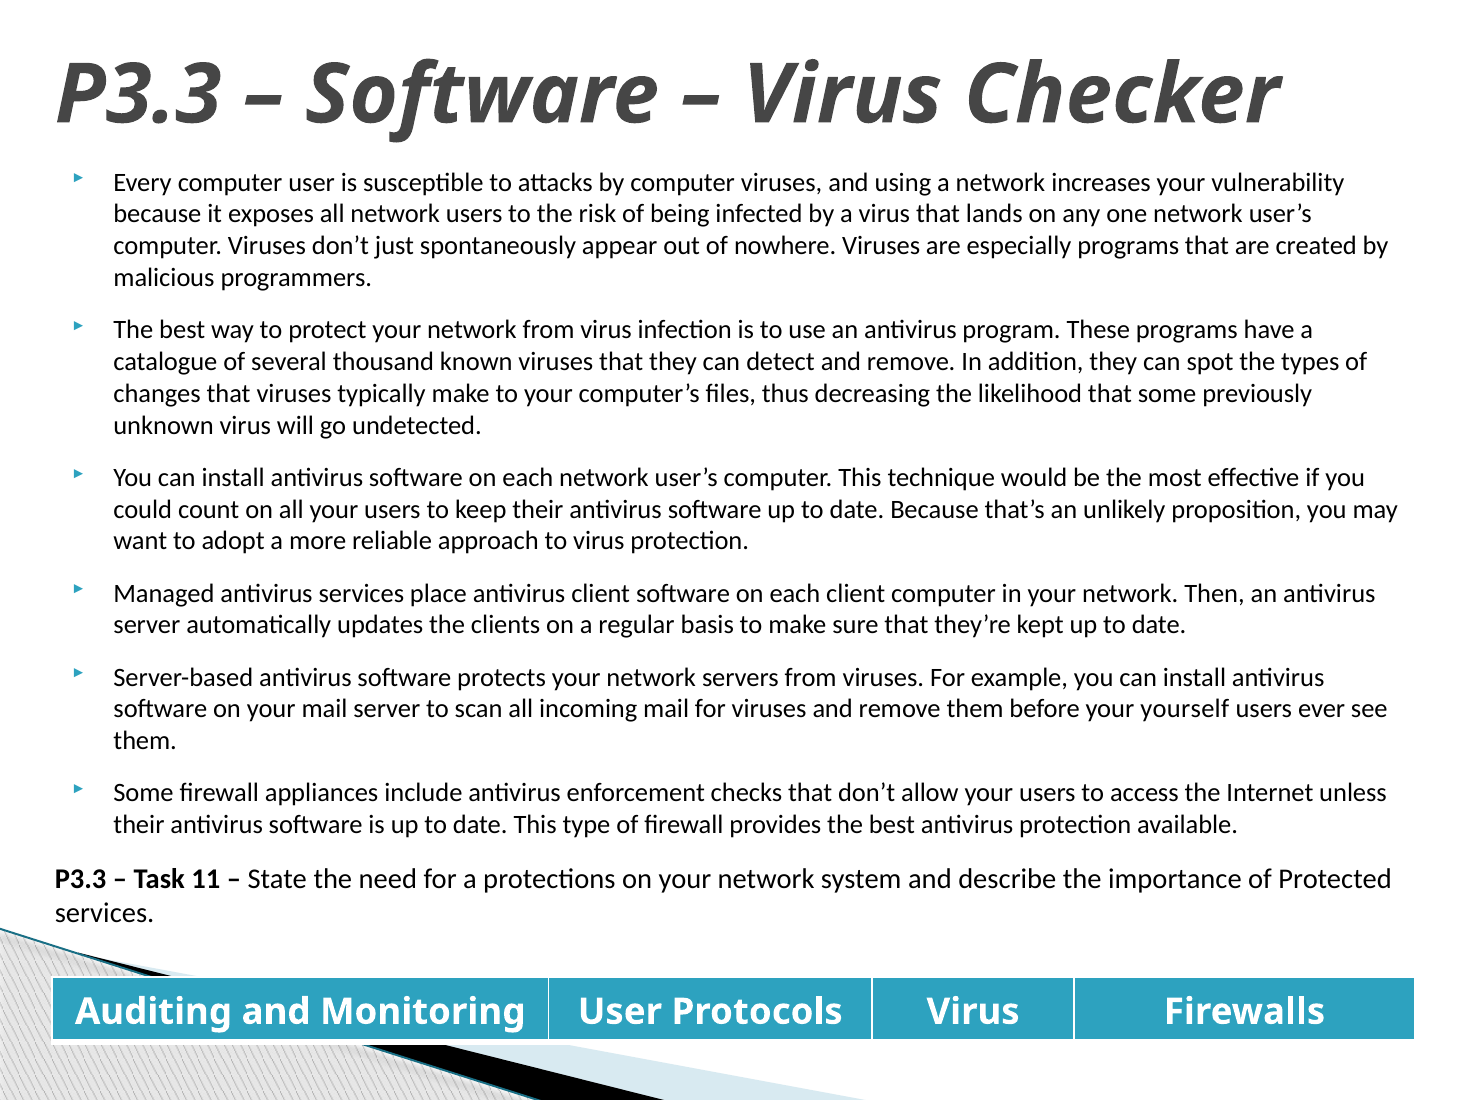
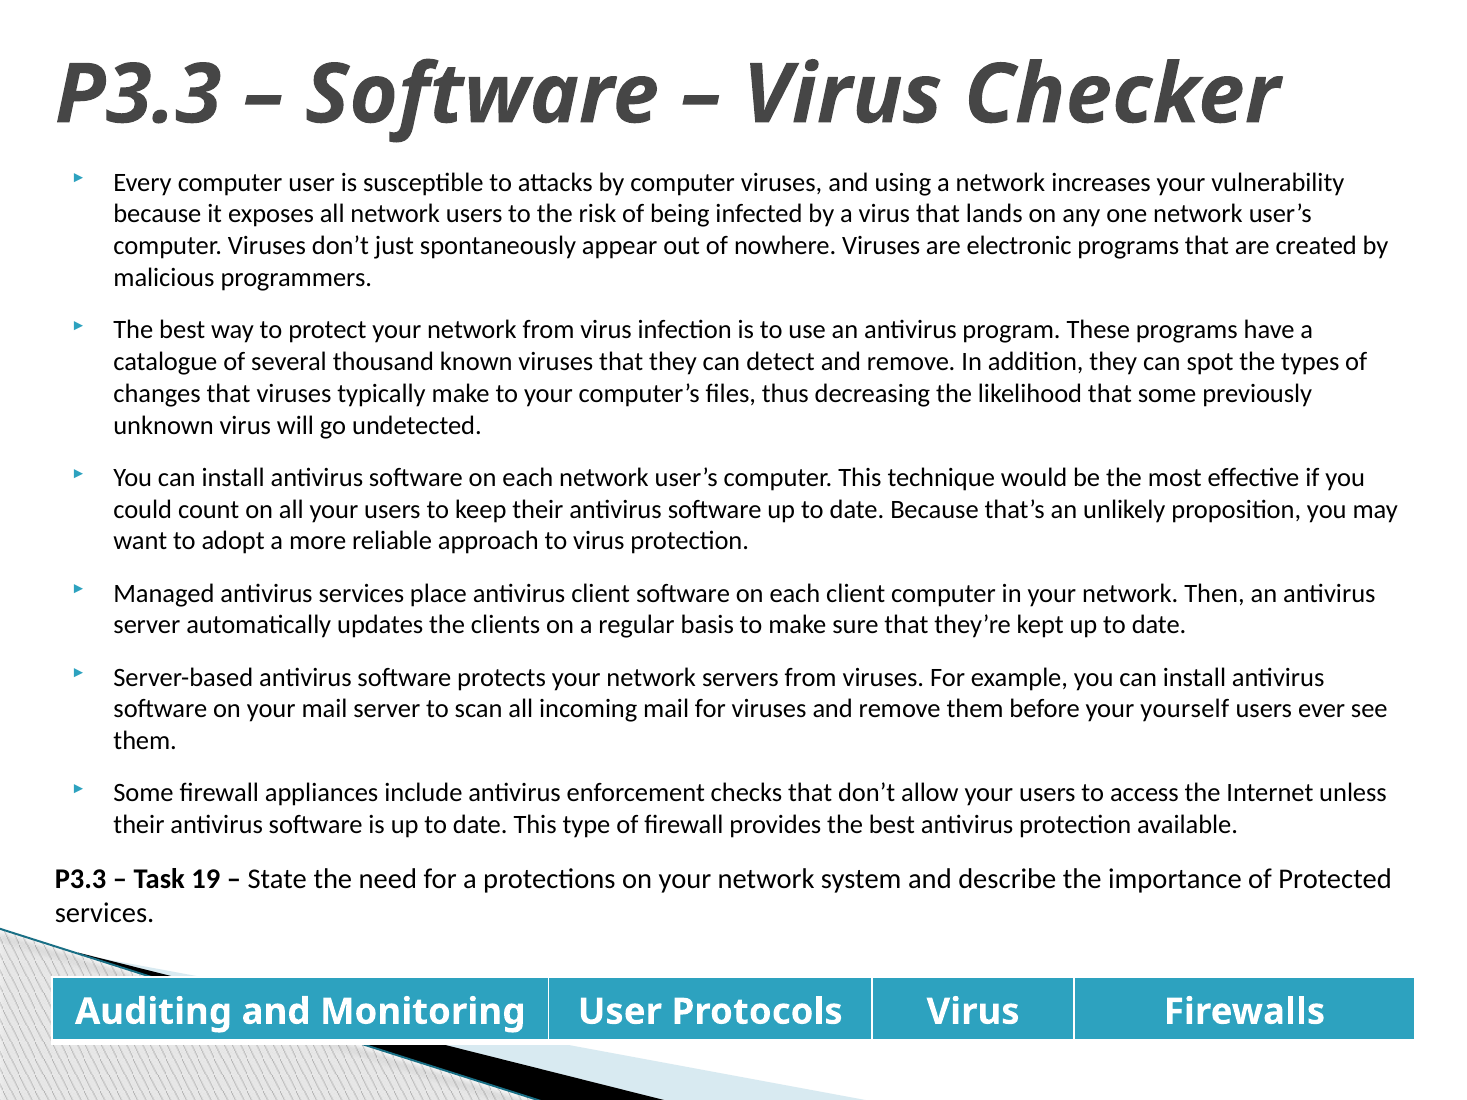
especially: especially -> electronic
11: 11 -> 19
